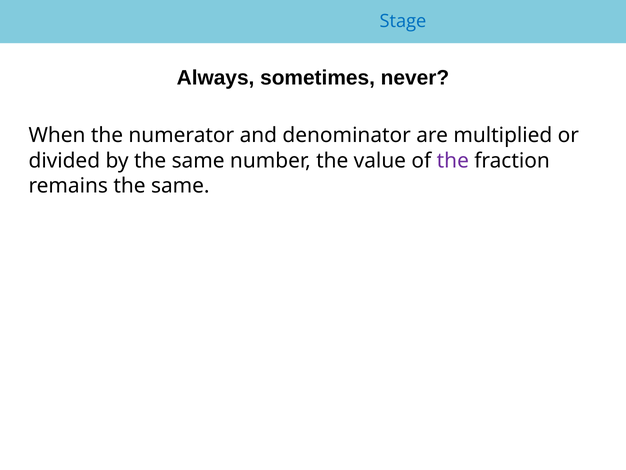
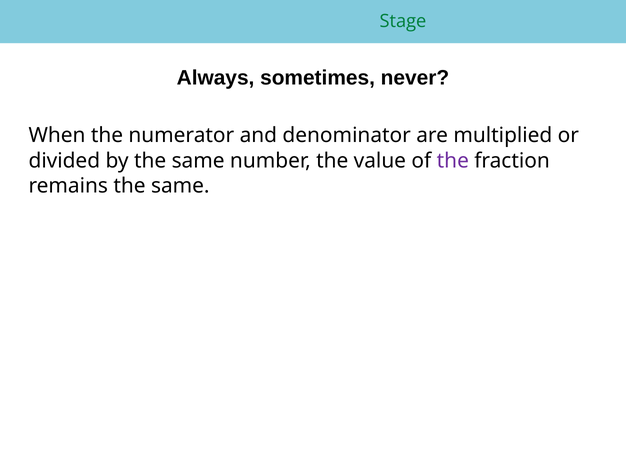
Stage colour: blue -> green
